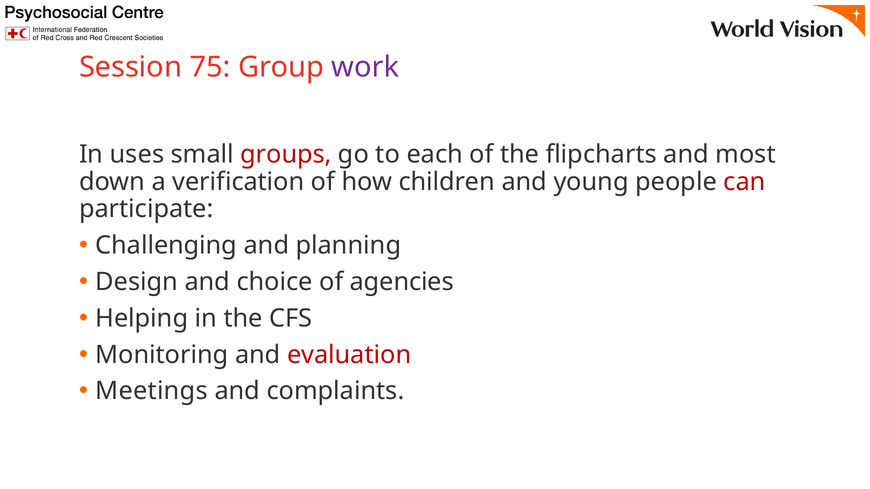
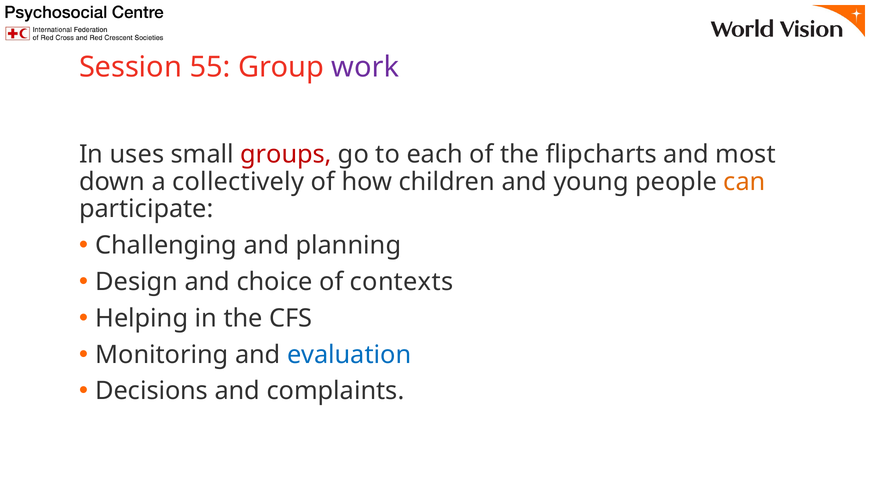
75: 75 -> 55
verification: verification -> collectively
can colour: red -> orange
agencies: agencies -> contexts
evaluation colour: red -> blue
Meetings: Meetings -> Decisions
